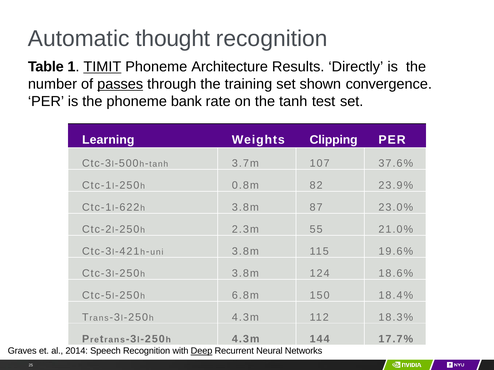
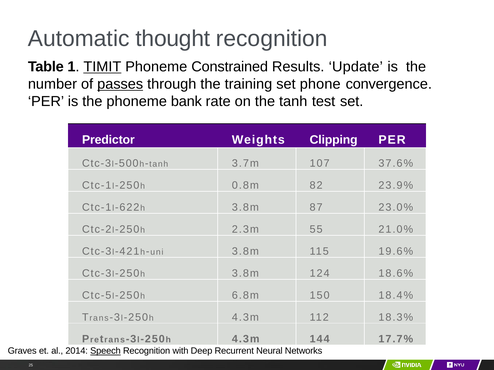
Architecture: Architecture -> Constrained
Directly: Directly -> Update
shown: shown -> phone
Learning: Learning -> Predictor
Speech underline: none -> present
Deep underline: present -> none
